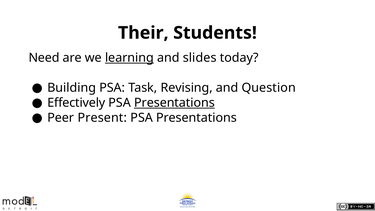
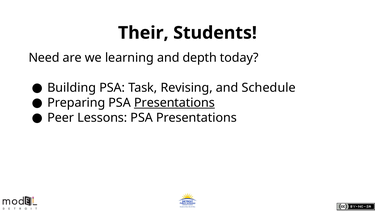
learning underline: present -> none
slides: slides -> depth
Question: Question -> Schedule
Effectively: Effectively -> Preparing
Present: Present -> Lessons
